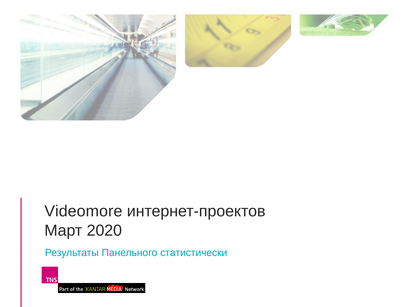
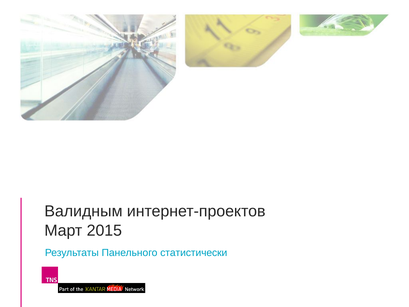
Videomore: Videomore -> Валидным
2020: 2020 -> 2015
